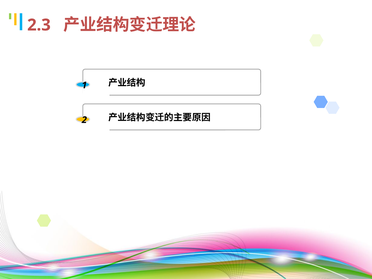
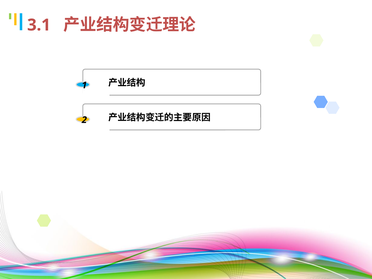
2.3: 2.3 -> 3.1
